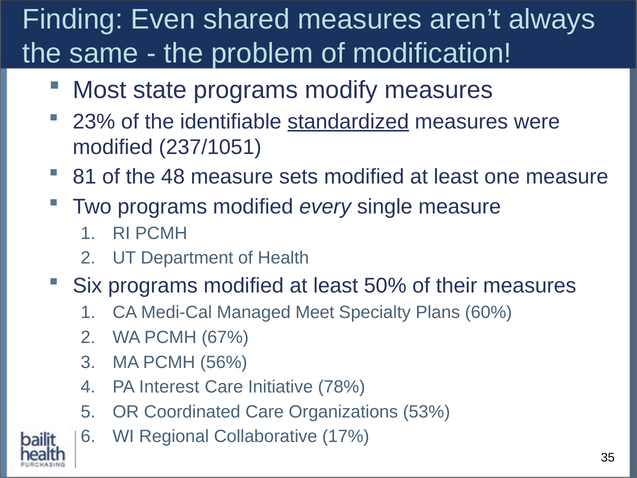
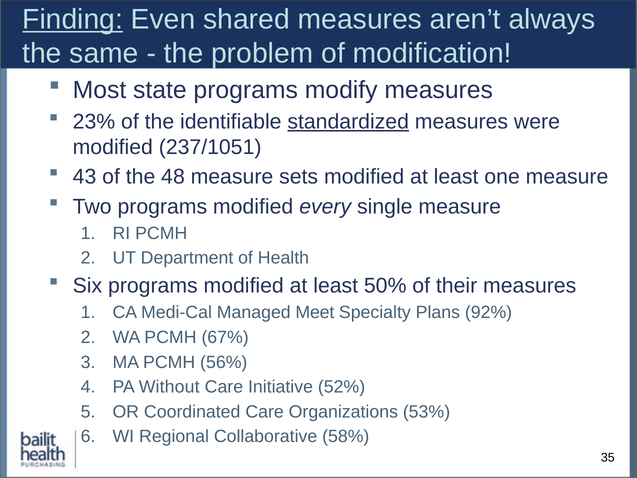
Finding underline: none -> present
81: 81 -> 43
60%: 60% -> 92%
Interest: Interest -> Without
78%: 78% -> 52%
17%: 17% -> 58%
